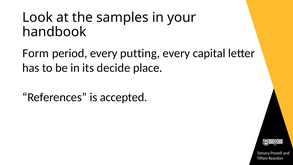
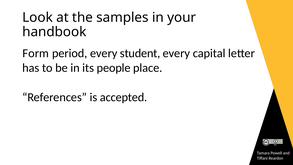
putting: putting -> student
decide: decide -> people
